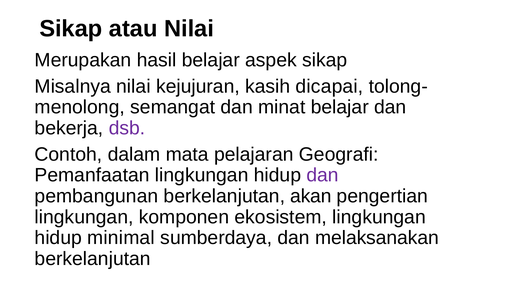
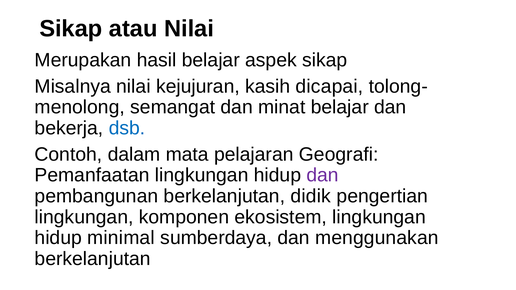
dsb colour: purple -> blue
akan: akan -> didik
melaksanakan: melaksanakan -> menggunakan
